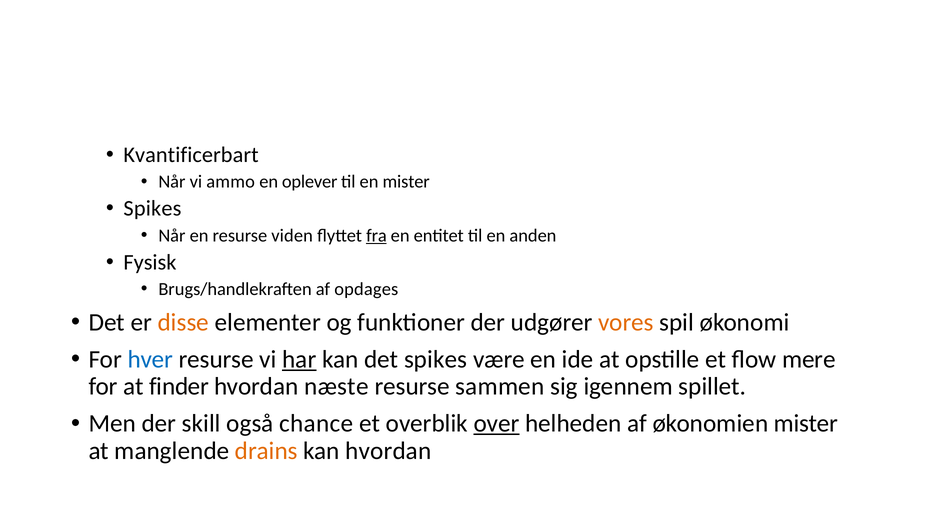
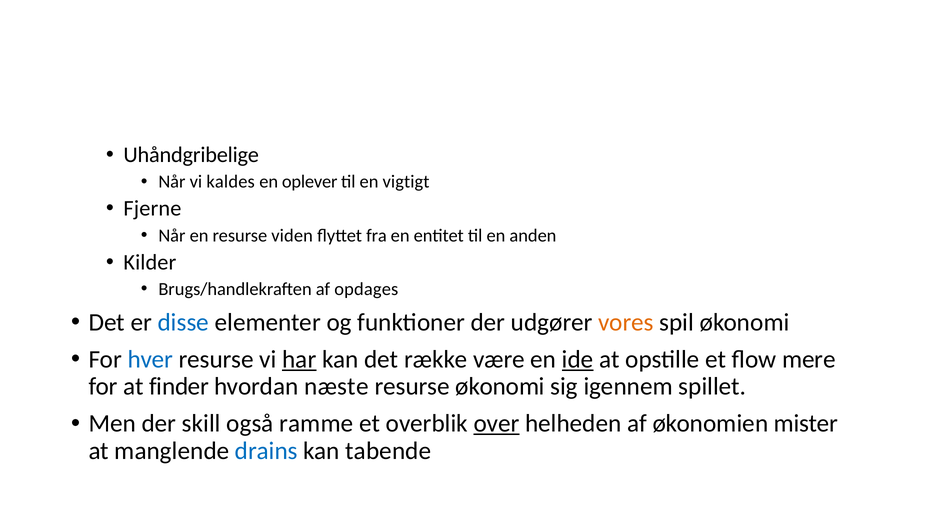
Kvantificerbart: Kvantificerbart -> Uhåndgribelige
ammo: ammo -> kaldes
en mister: mister -> vigtigt
Spikes at (152, 209): Spikes -> Fjerne
fra underline: present -> none
Fysisk: Fysisk -> Kilder
disse colour: orange -> blue
det spikes: spikes -> række
ide underline: none -> present
resurse sammen: sammen -> økonomi
chance: chance -> ramme
drains colour: orange -> blue
kan hvordan: hvordan -> tabende
